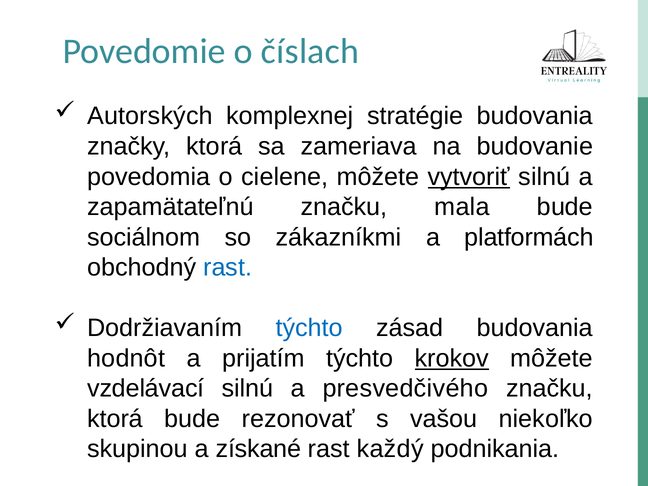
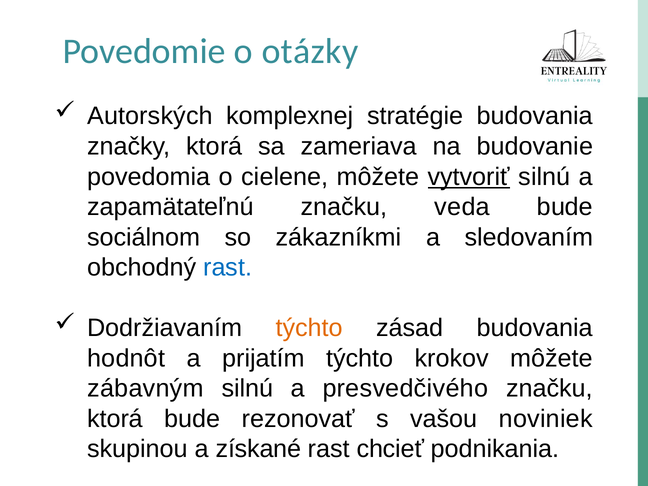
číslach: číslach -> otázky
mala: mala -> veda
platformách: platformách -> sledovaním
týchto at (309, 328) colour: blue -> orange
krokov underline: present -> none
vzdelávací: vzdelávací -> zábavným
niekoľko: niekoľko -> noviniek
každý: každý -> chcieť
